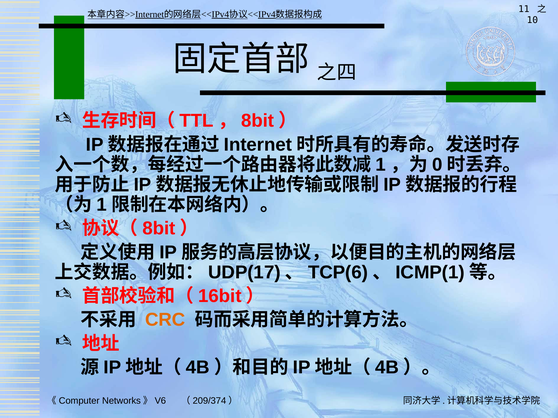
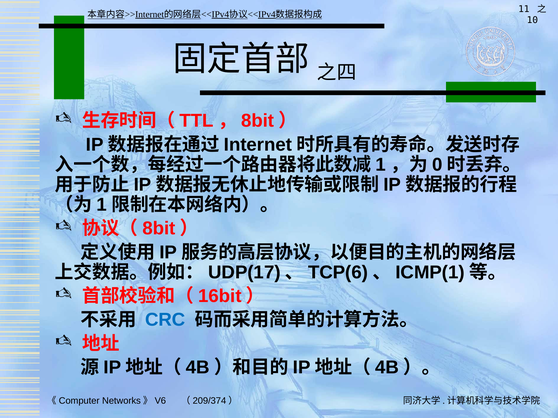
CRC colour: orange -> blue
